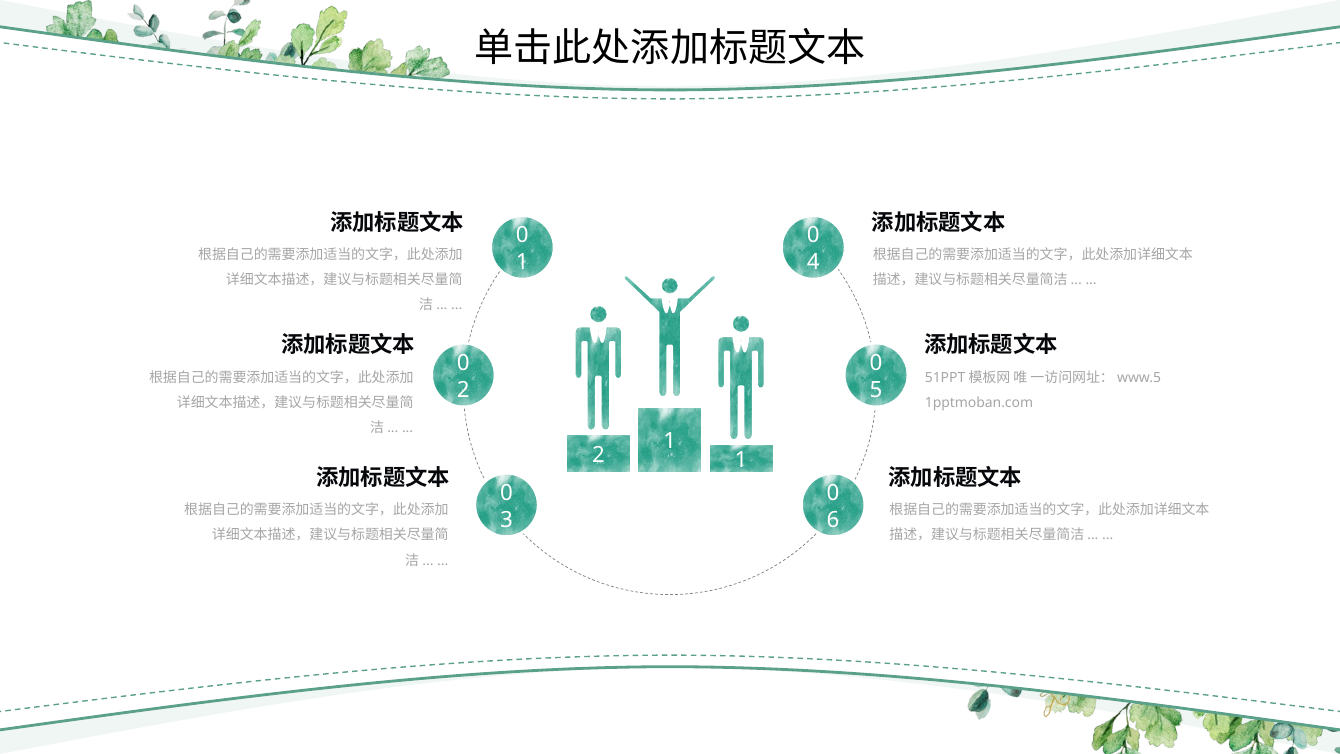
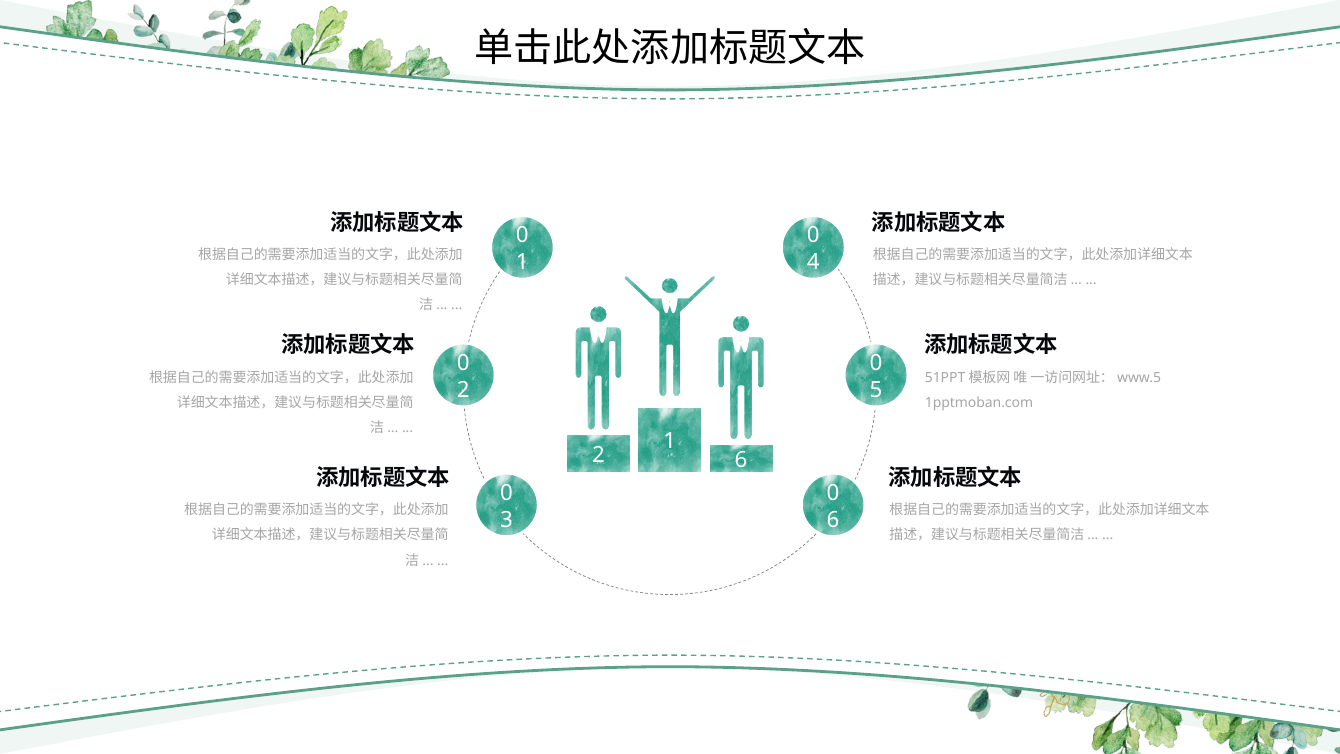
2 1: 1 -> 6
